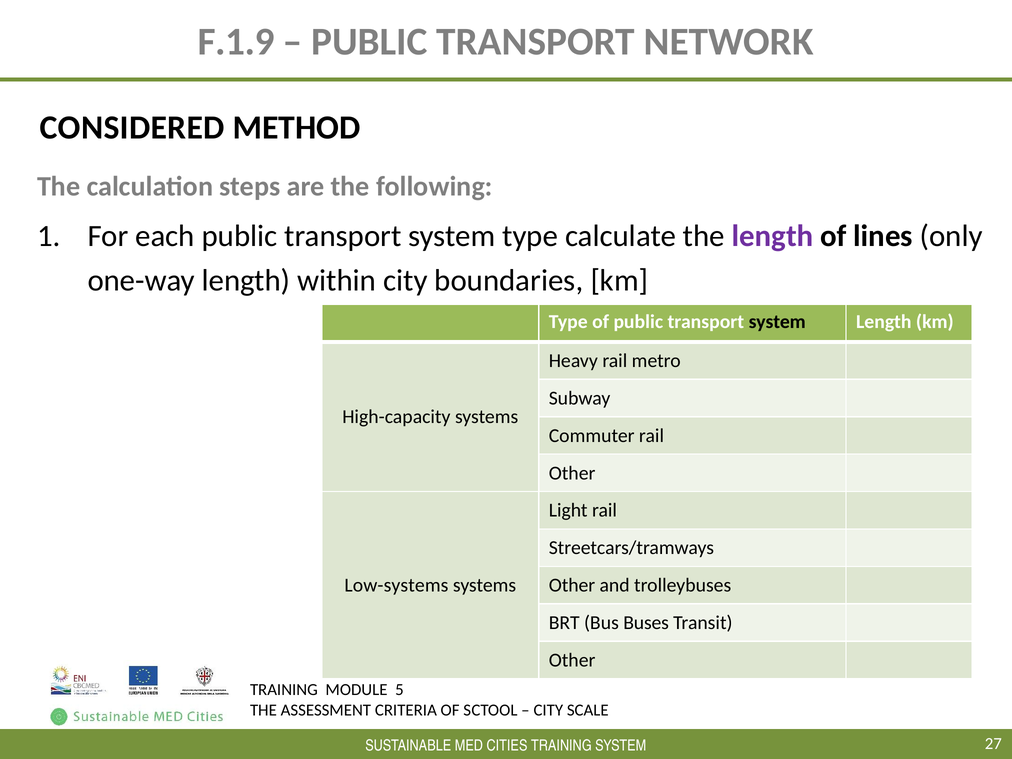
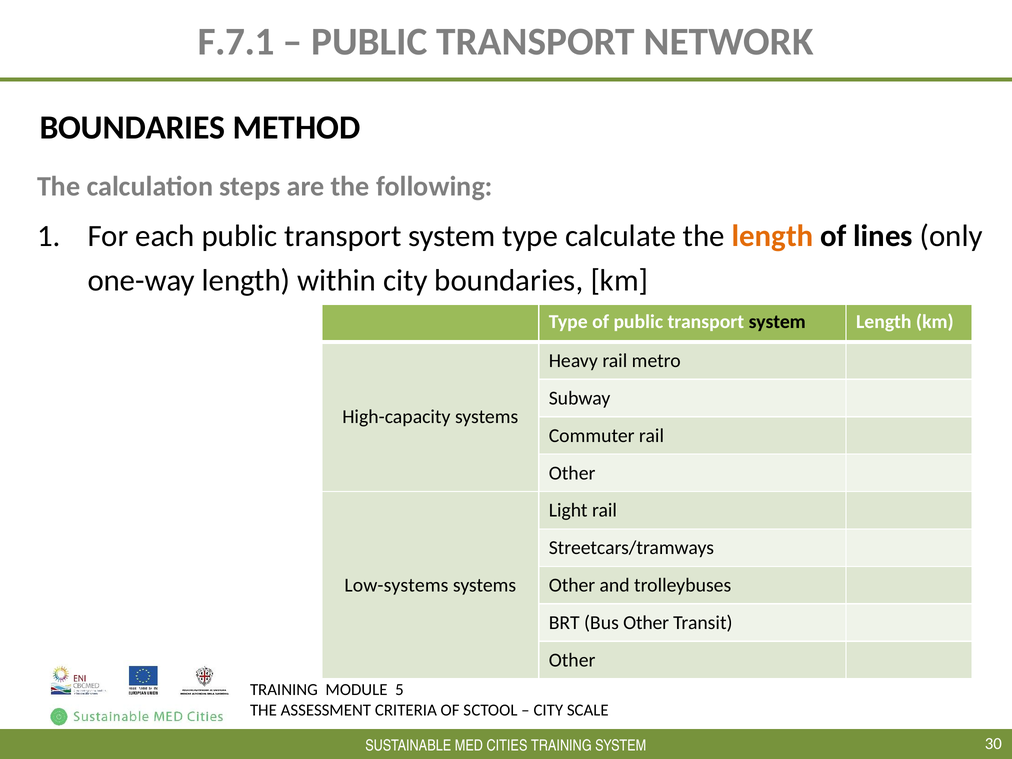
F.1.9: F.1.9 -> F.7.1
CONSIDERED at (132, 127): CONSIDERED -> BOUNDARIES
length at (773, 236) colour: purple -> orange
Bus Buses: Buses -> Other
27: 27 -> 30
